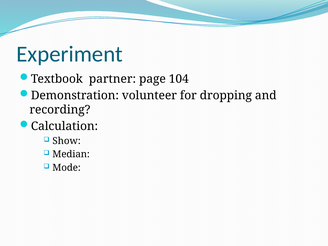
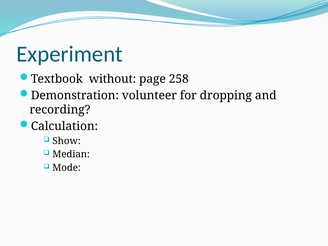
partner: partner -> without
104: 104 -> 258
